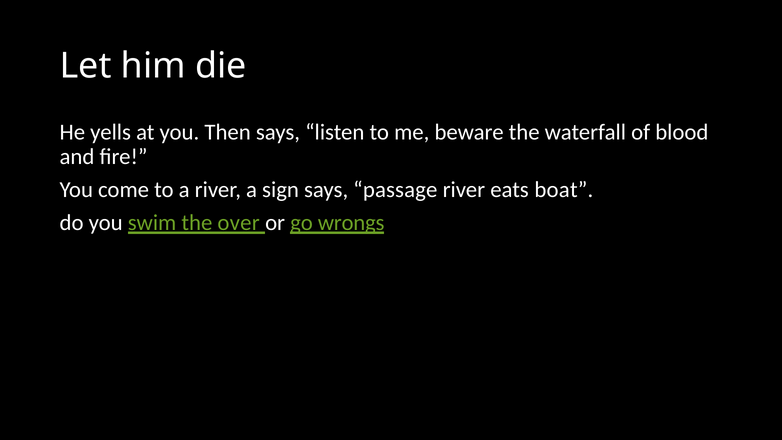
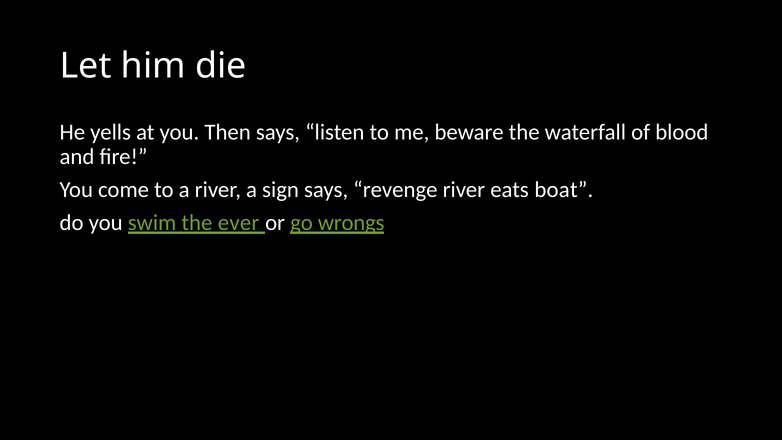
passage: passage -> revenge
over: over -> ever
